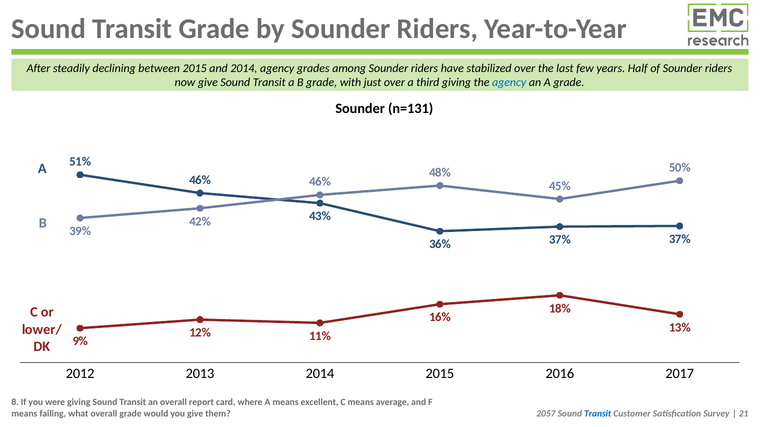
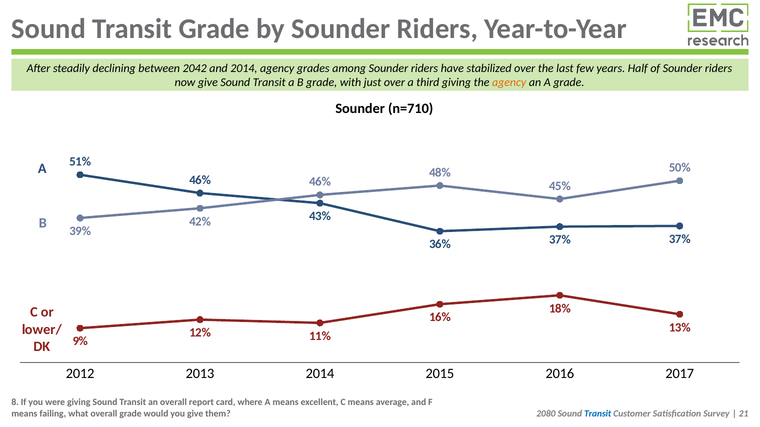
between 2015: 2015 -> 2042
agency at (509, 83) colour: blue -> orange
n=131: n=131 -> n=710
2057: 2057 -> 2080
